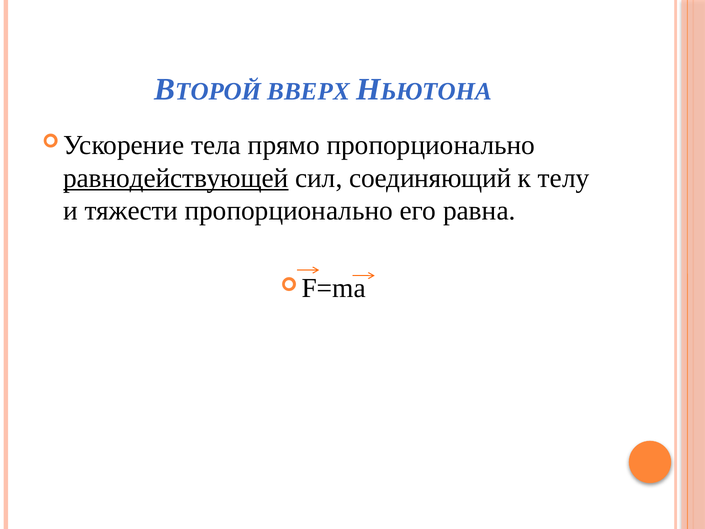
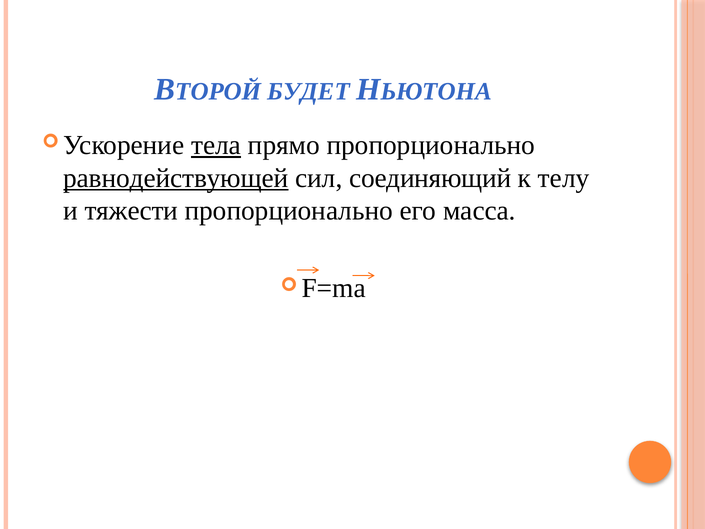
ВВЕРХ: ВВЕРХ -> БУДЕТ
тела underline: none -> present
равна: равна -> масса
